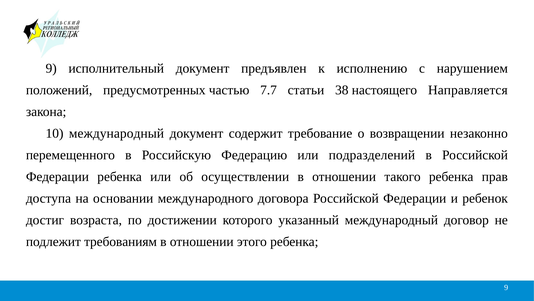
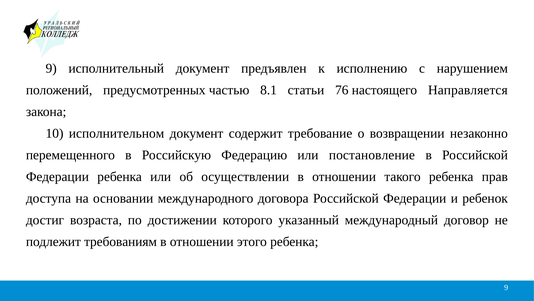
7.7: 7.7 -> 8.1
38: 38 -> 76
10 международный: международный -> исполнительном
подразделений: подразделений -> постановление
